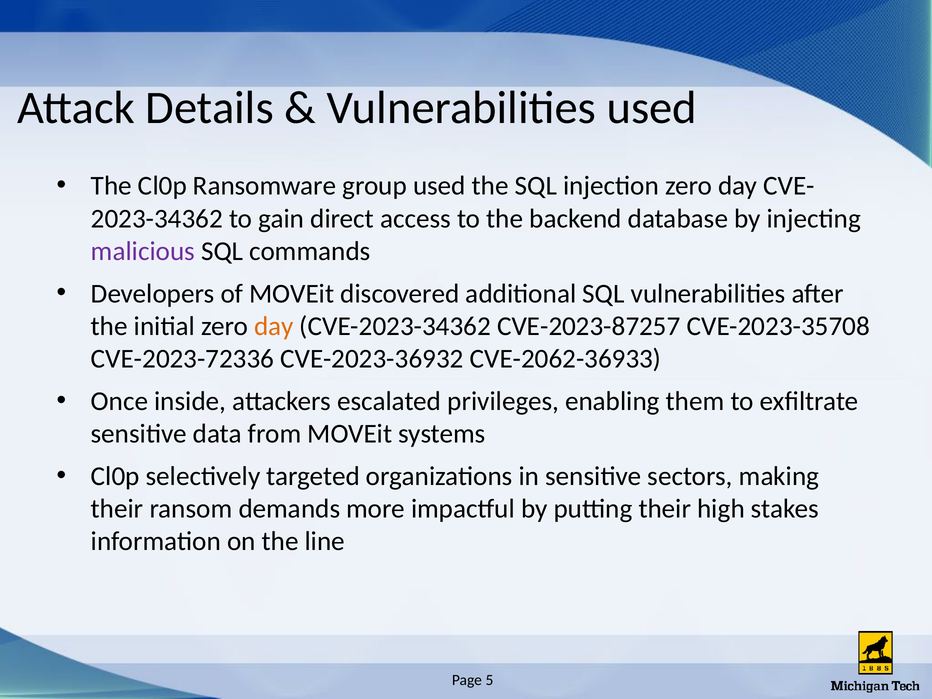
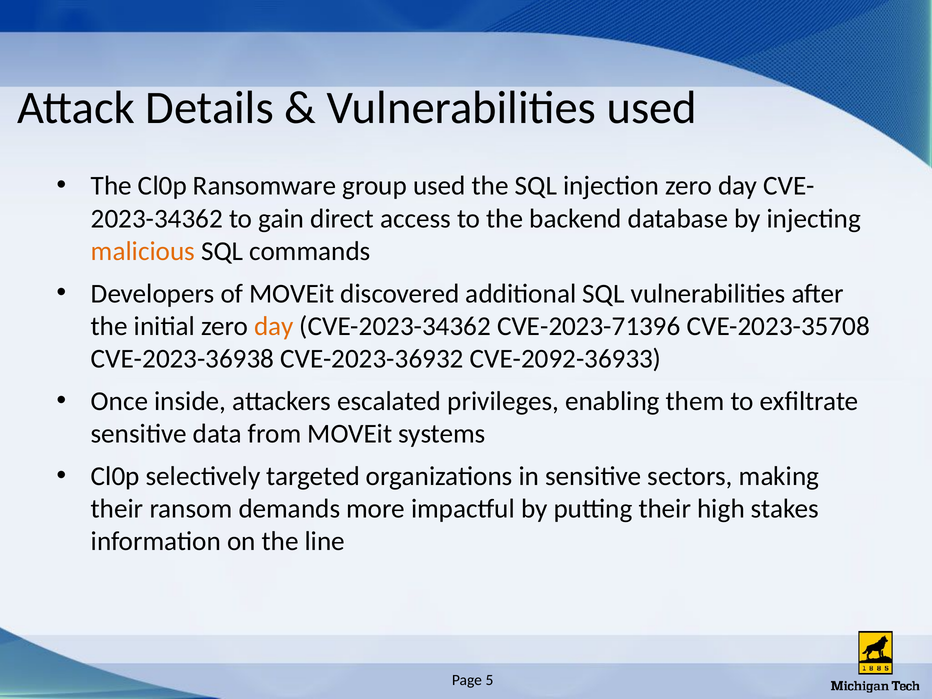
malicious colour: purple -> orange
CVE-2023-87257: CVE-2023-87257 -> CVE-2023-71396
CVE-2023-72336: CVE-2023-72336 -> CVE-2023-36938
CVE-2062-36933: CVE-2062-36933 -> CVE-2092-36933
